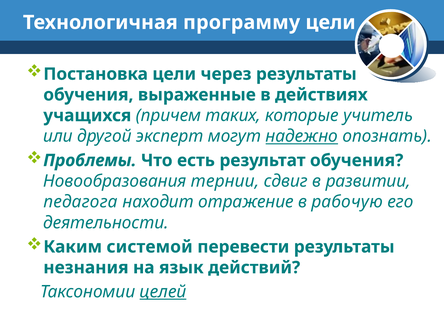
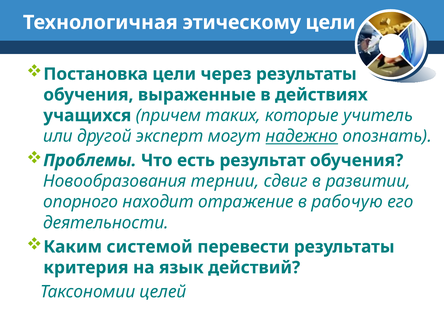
программу: программу -> этическому
педагога: педагога -> опорного
незнания: незнания -> критерия
целей underline: present -> none
